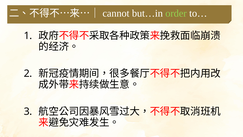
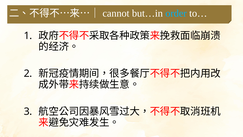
order colour: light green -> light blue
